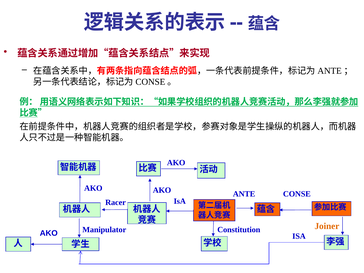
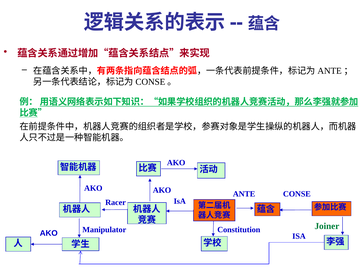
Joiner colour: orange -> green
